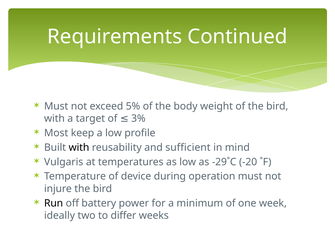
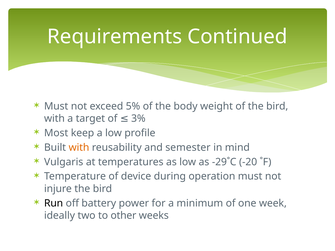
with at (79, 148) colour: black -> orange
sufficient: sufficient -> semester
differ: differ -> other
